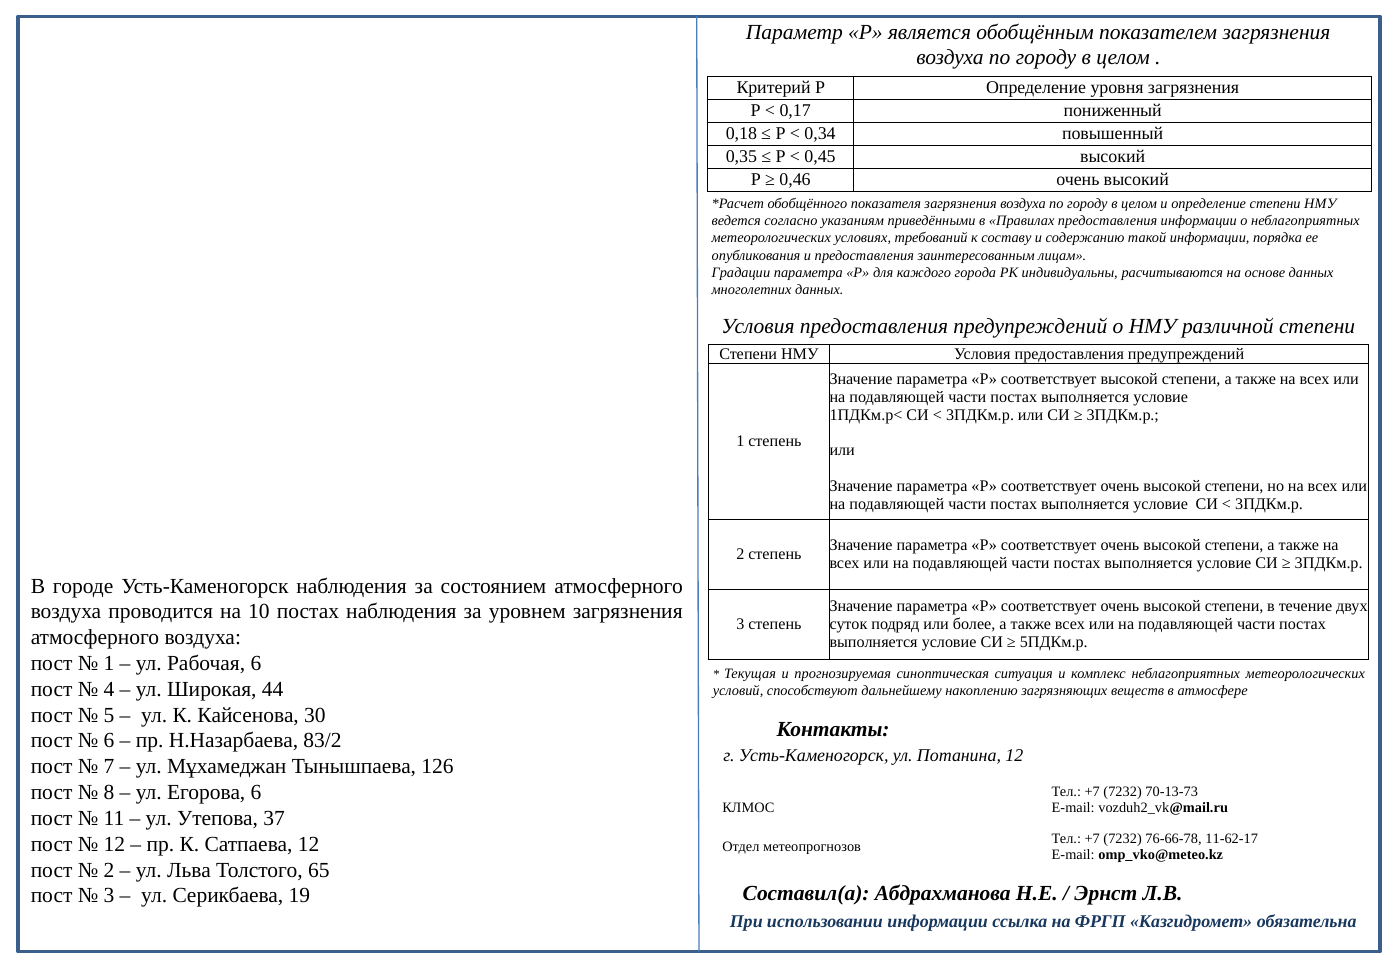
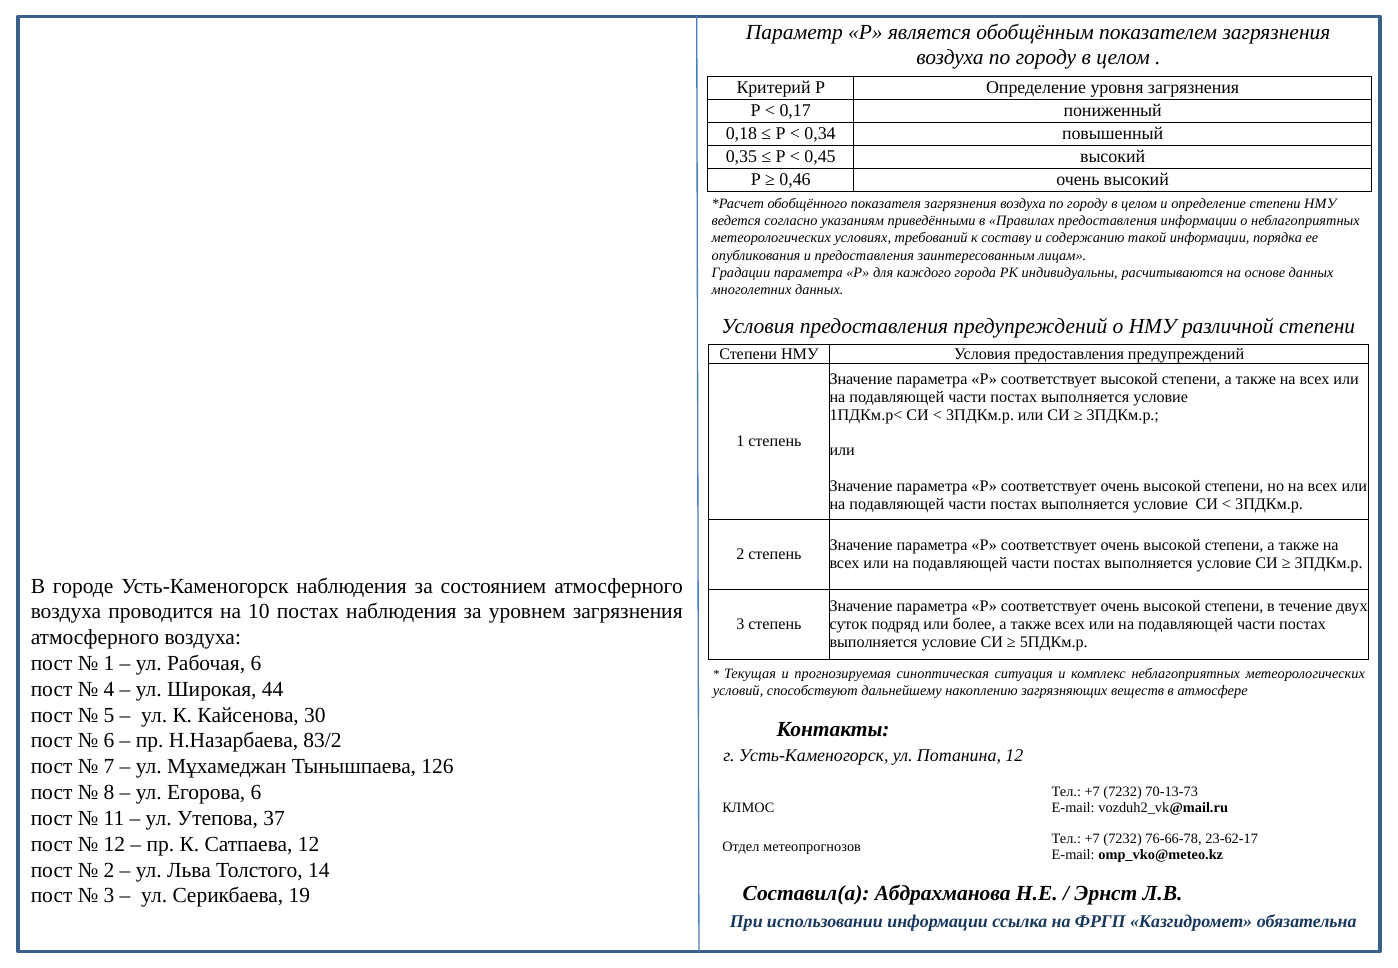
11-62-17: 11-62-17 -> 23-62-17
65: 65 -> 14
